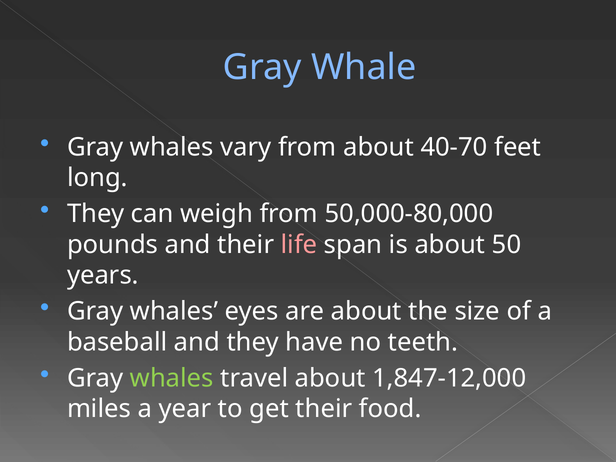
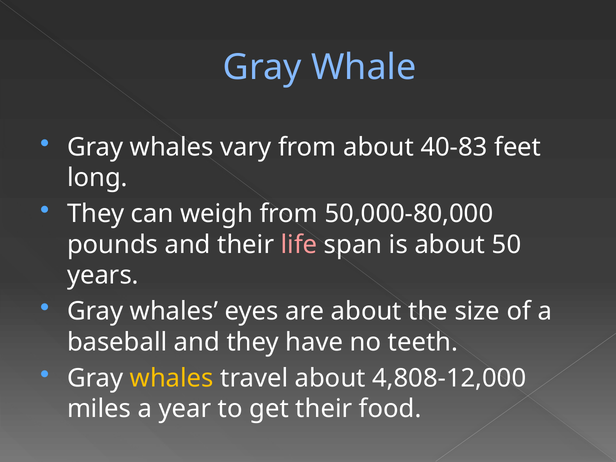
40-70: 40-70 -> 40-83
whales at (172, 378) colour: light green -> yellow
1,847-12,000: 1,847-12,000 -> 4,808-12,000
